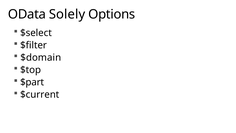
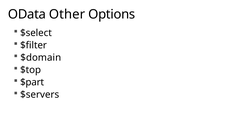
Solely: Solely -> Other
$current: $current -> $servers
